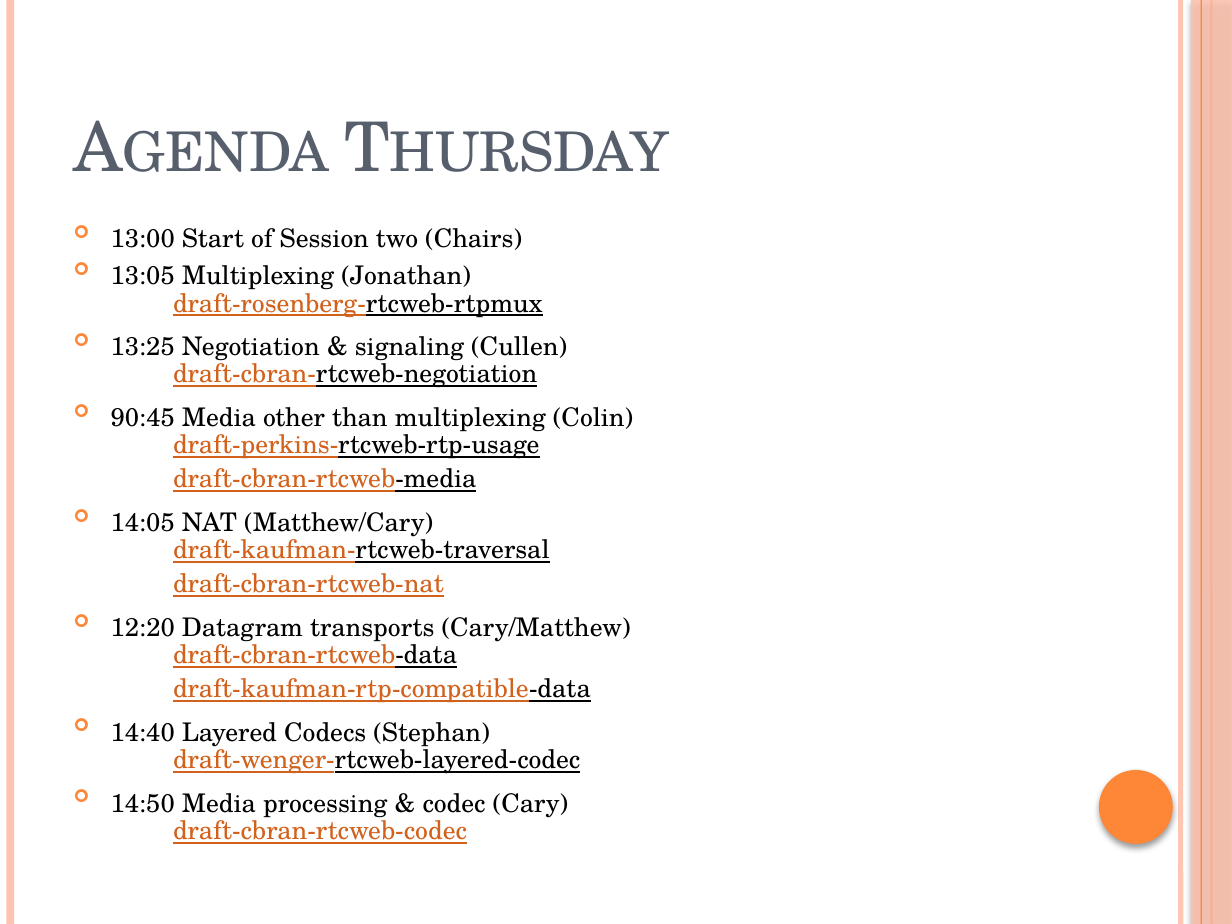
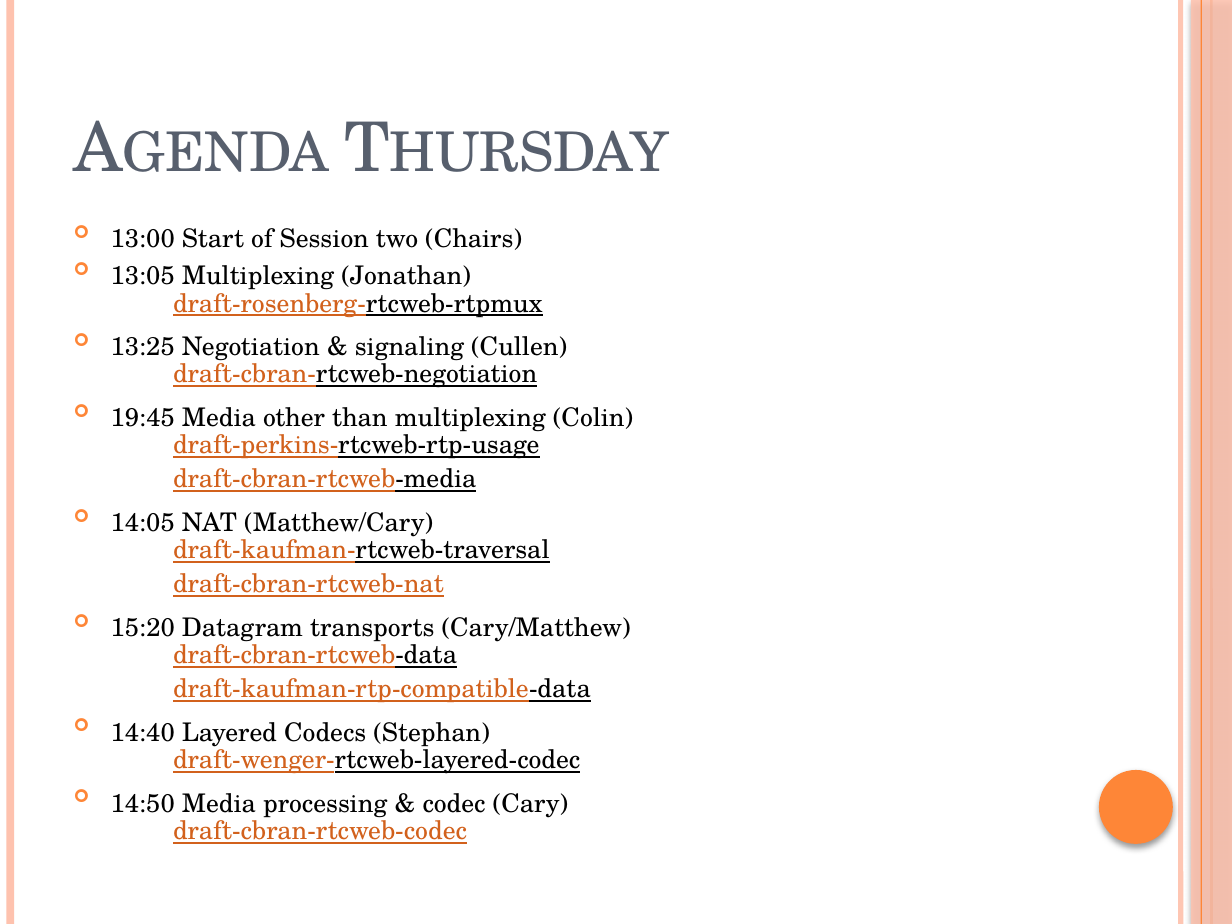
90:45: 90:45 -> 19:45
12:20: 12:20 -> 15:20
